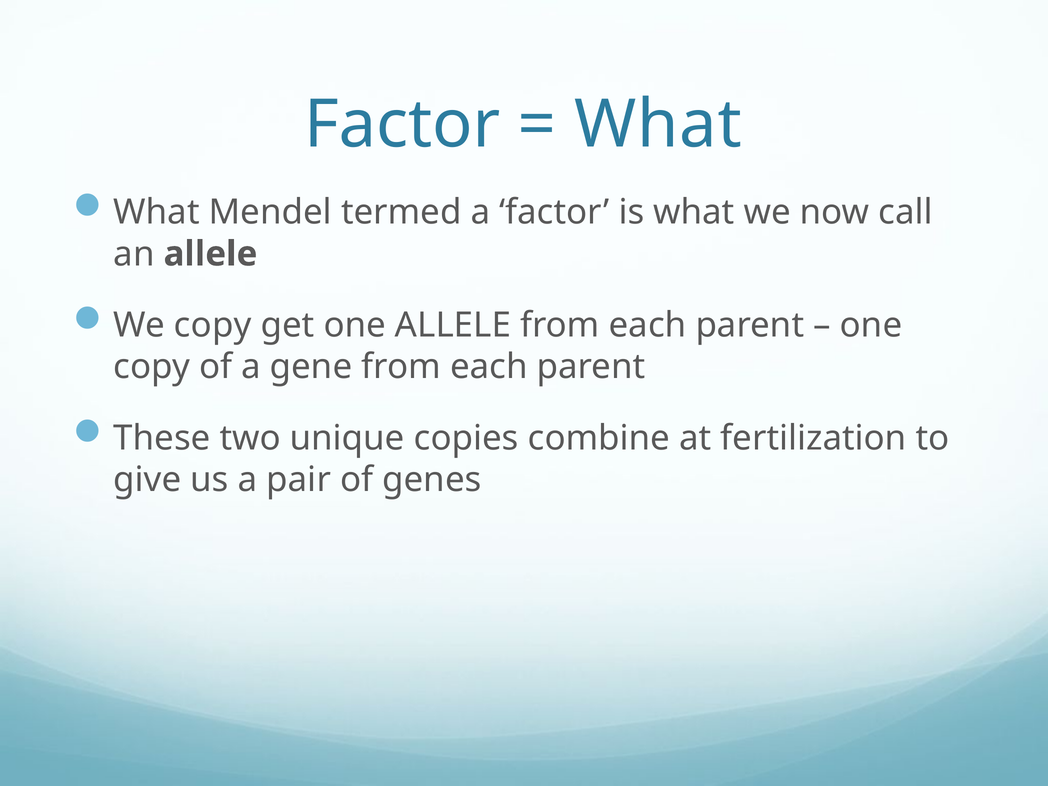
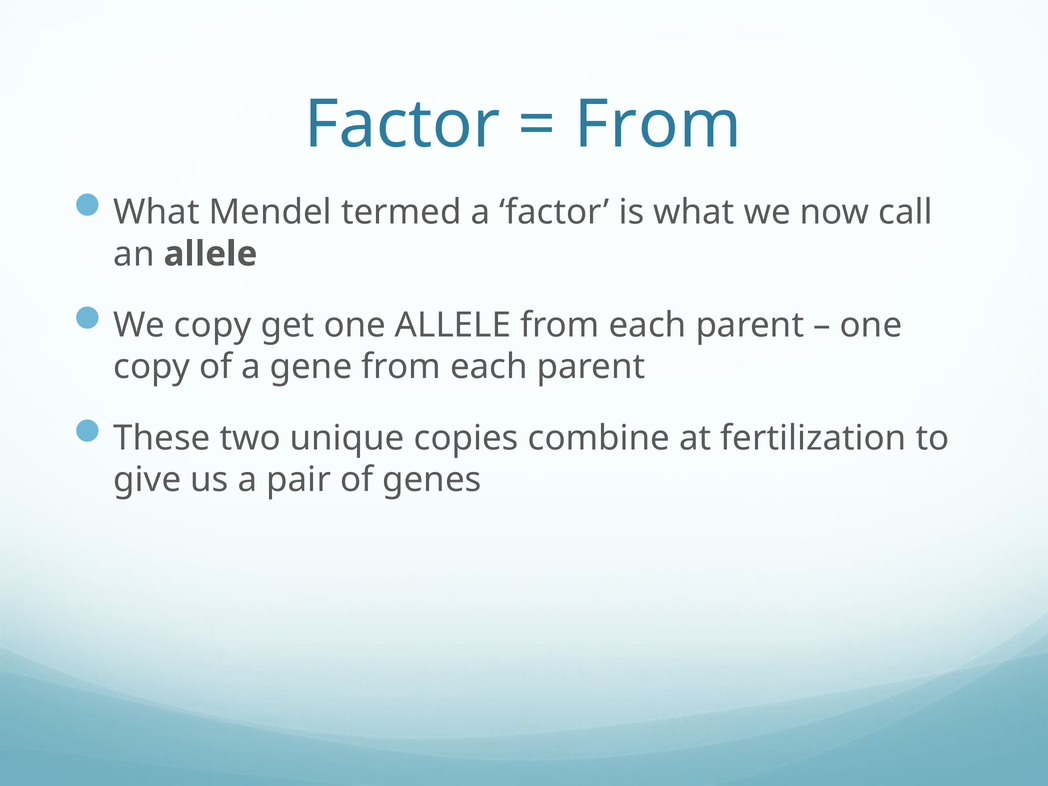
What at (658, 125): What -> From
